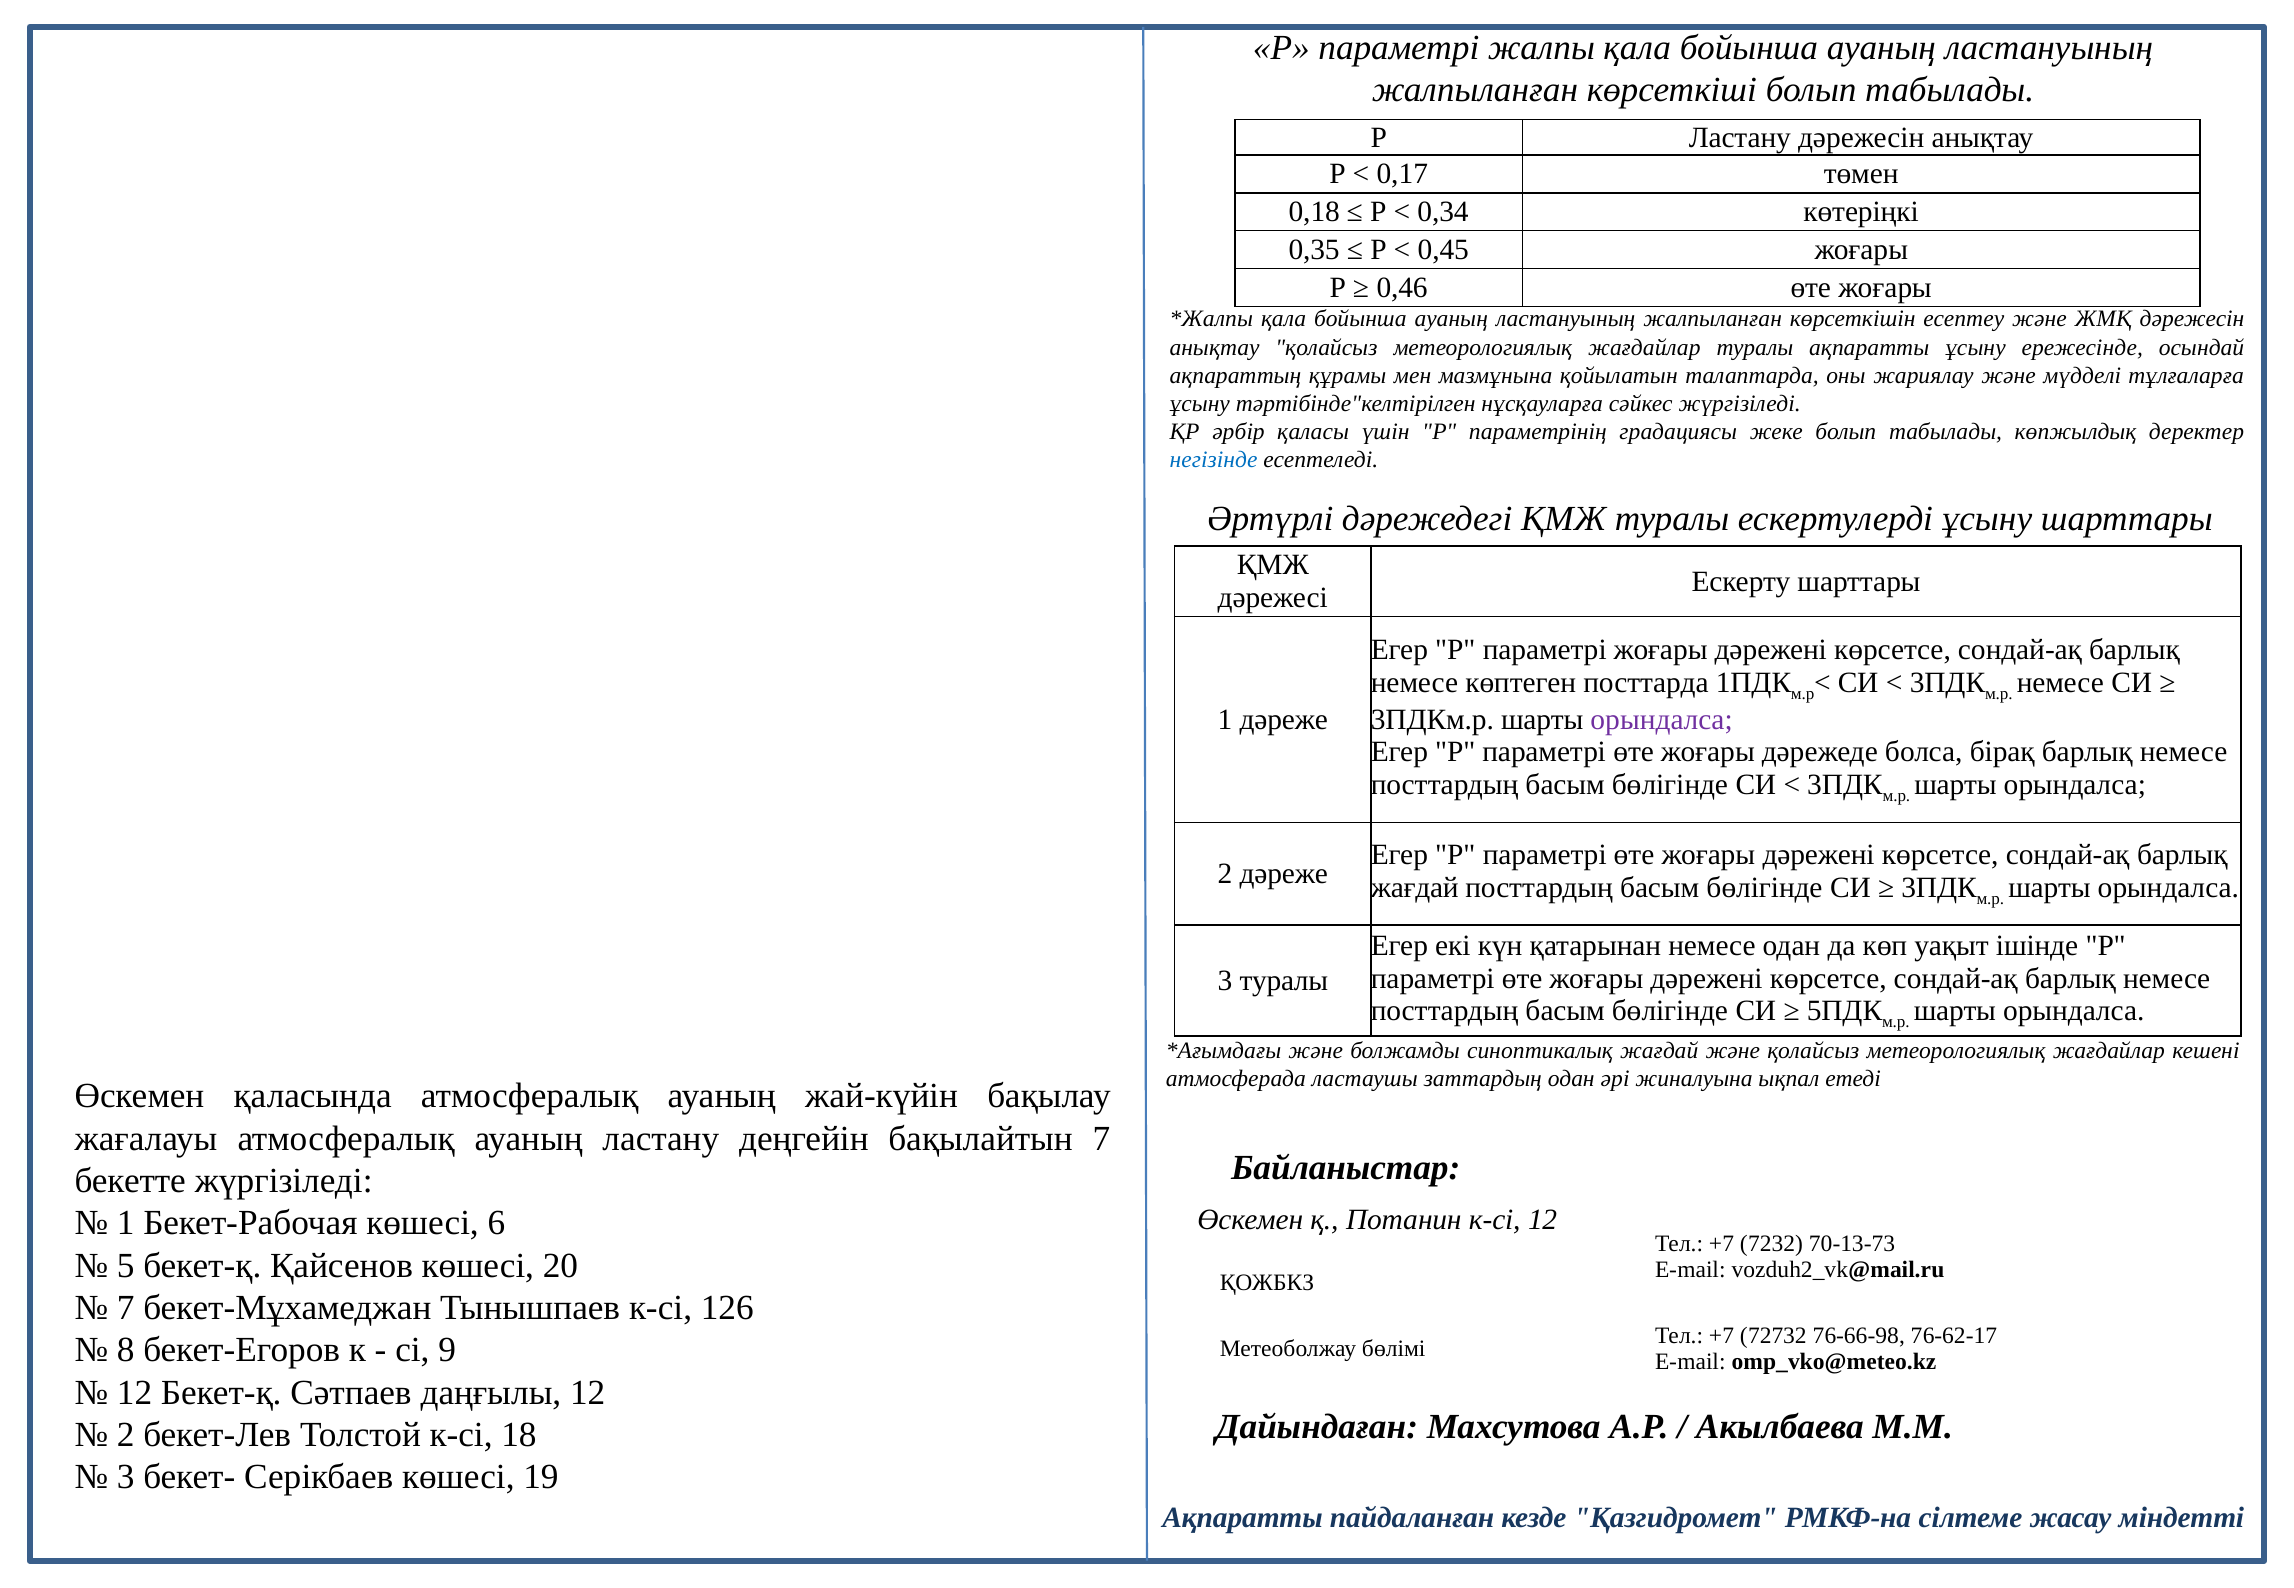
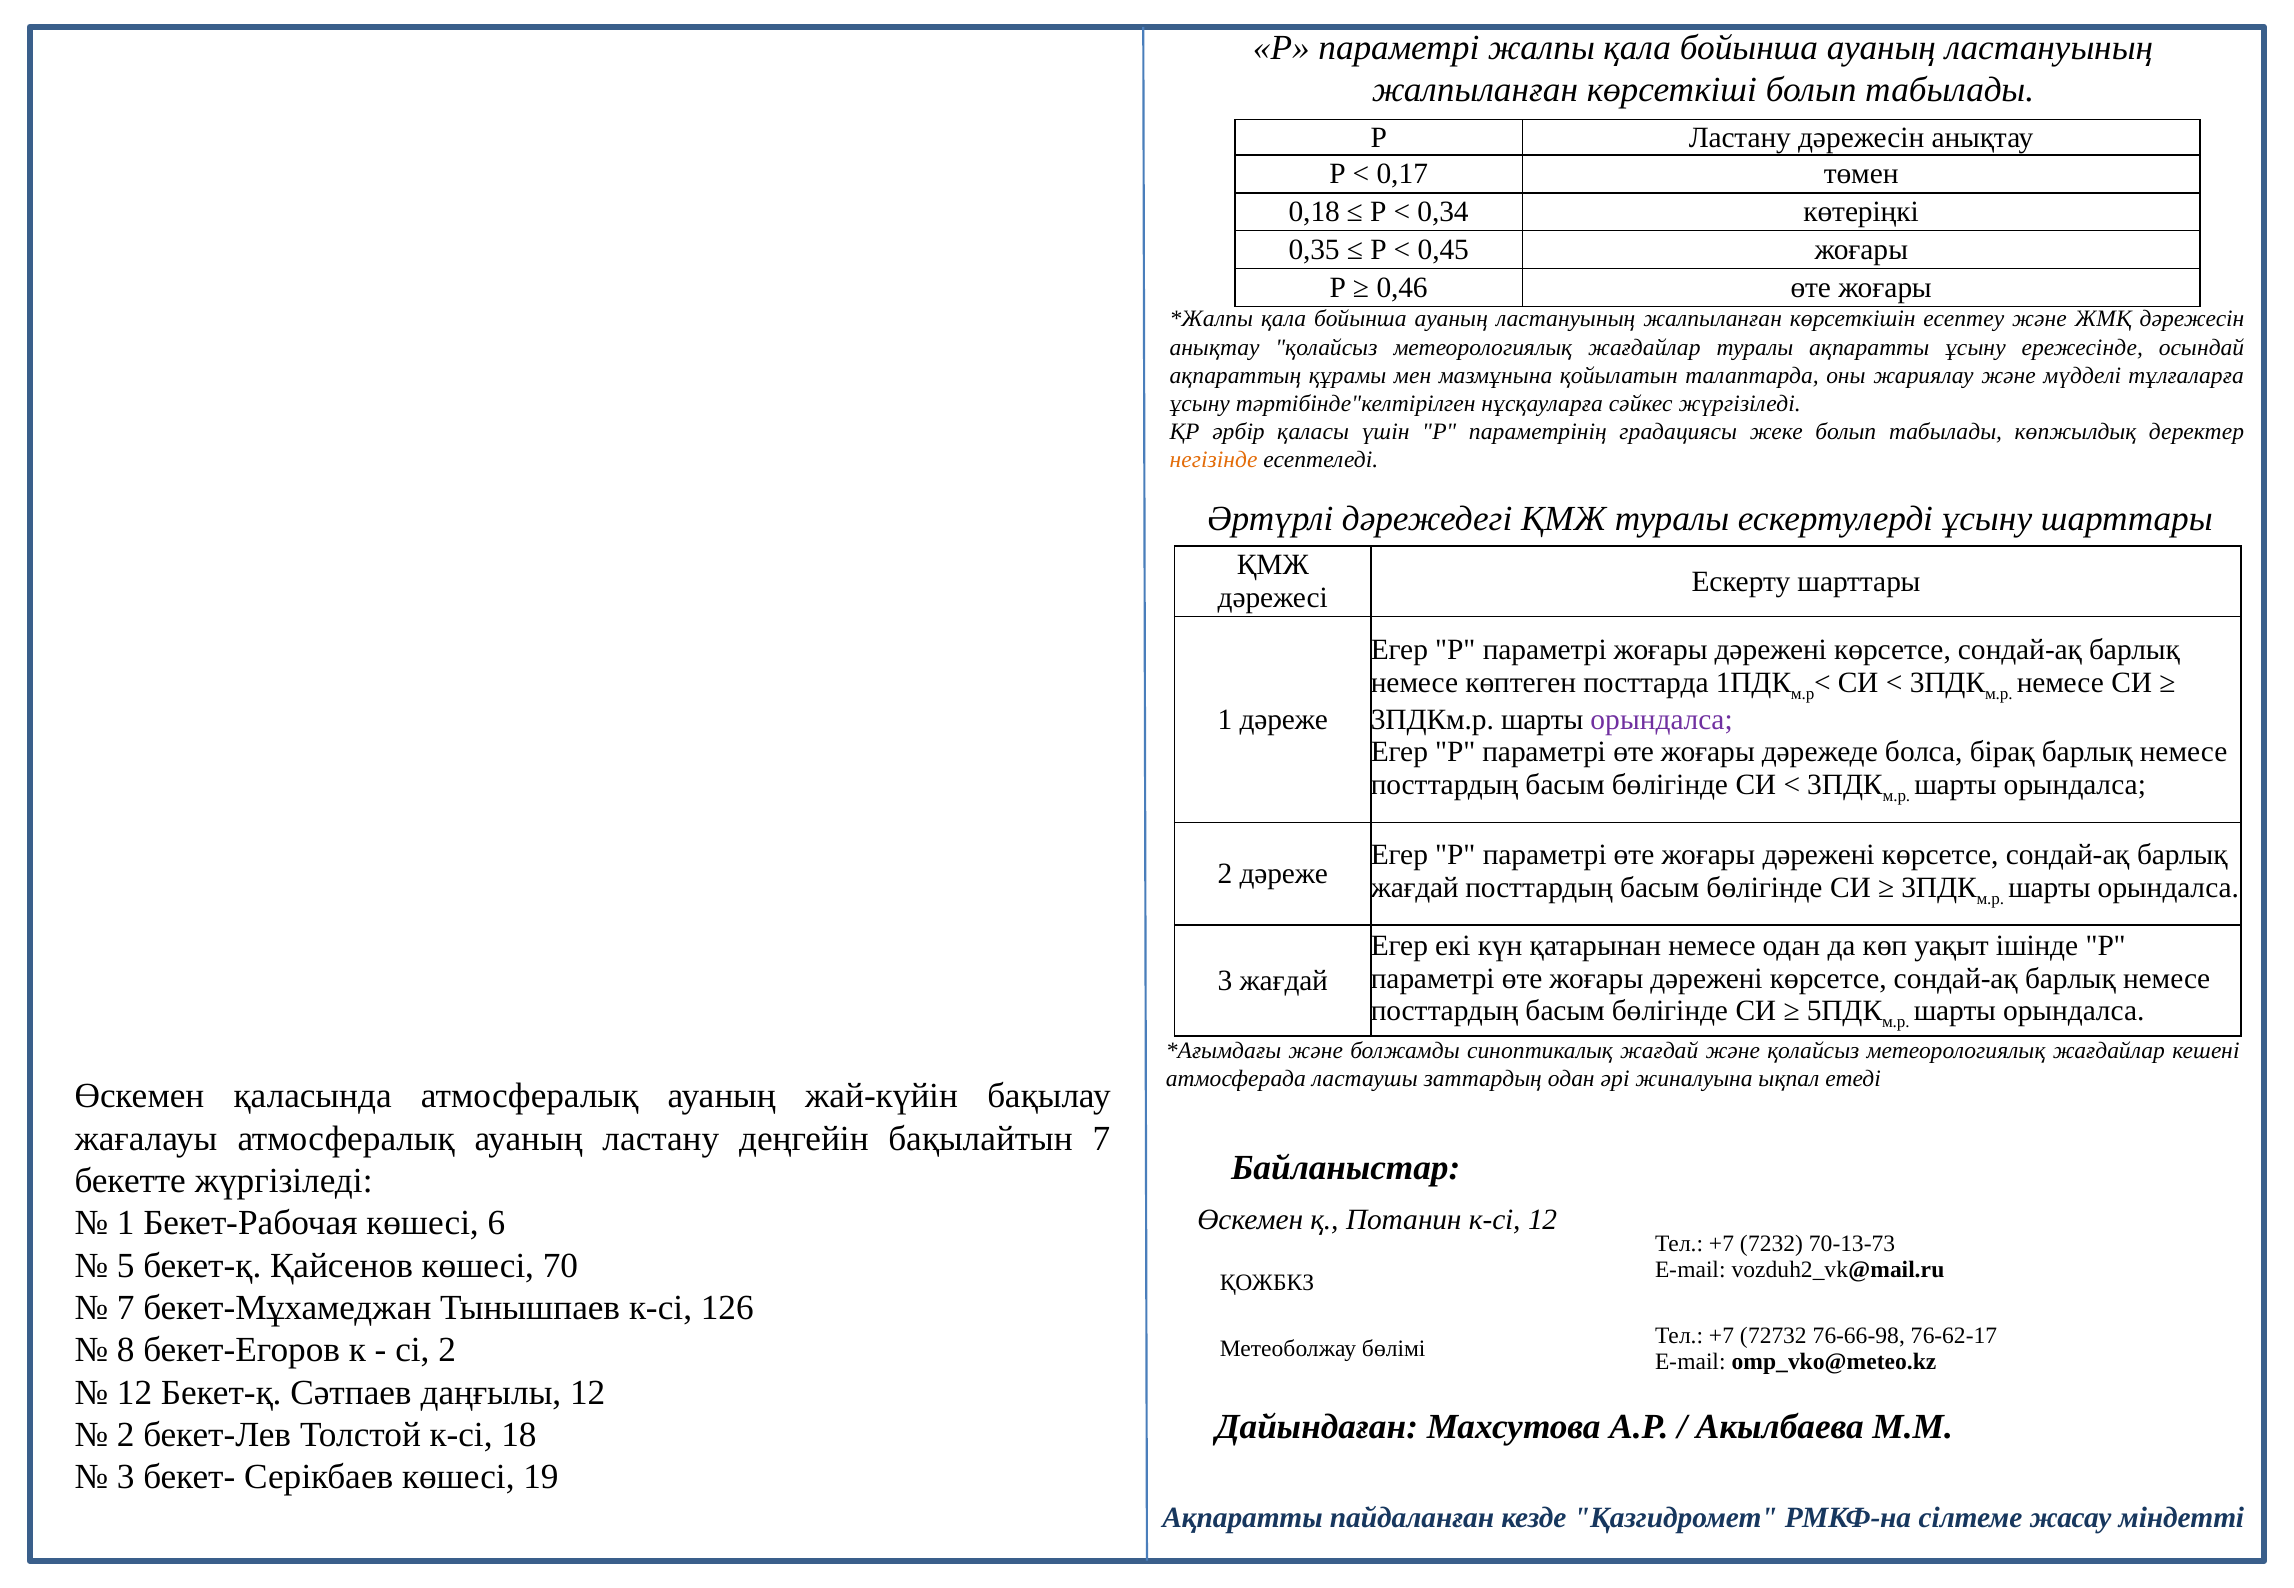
негізінде colour: blue -> orange
3 туралы: туралы -> жағдай
20: 20 -> 70
сі 9: 9 -> 2
